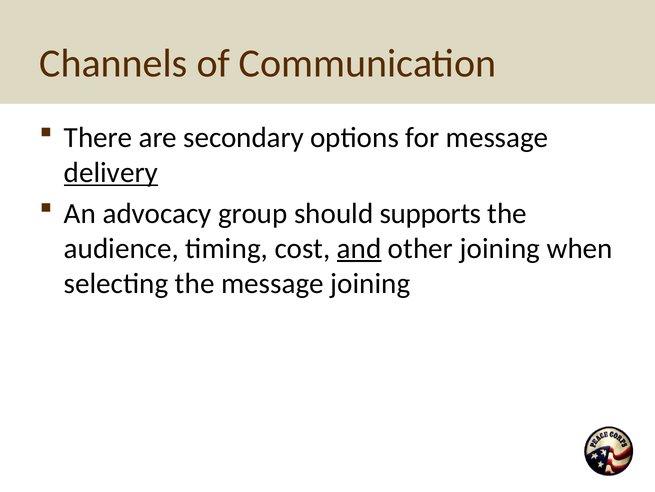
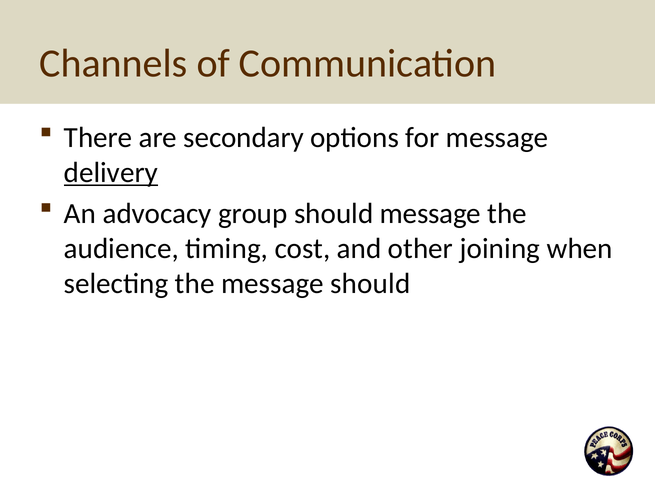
should supports: supports -> message
and underline: present -> none
message joining: joining -> should
